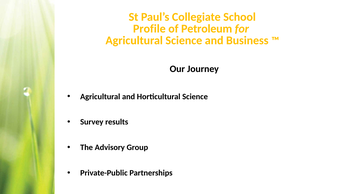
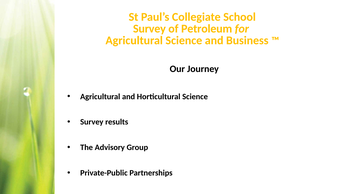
Profile at (149, 29): Profile -> Survey
